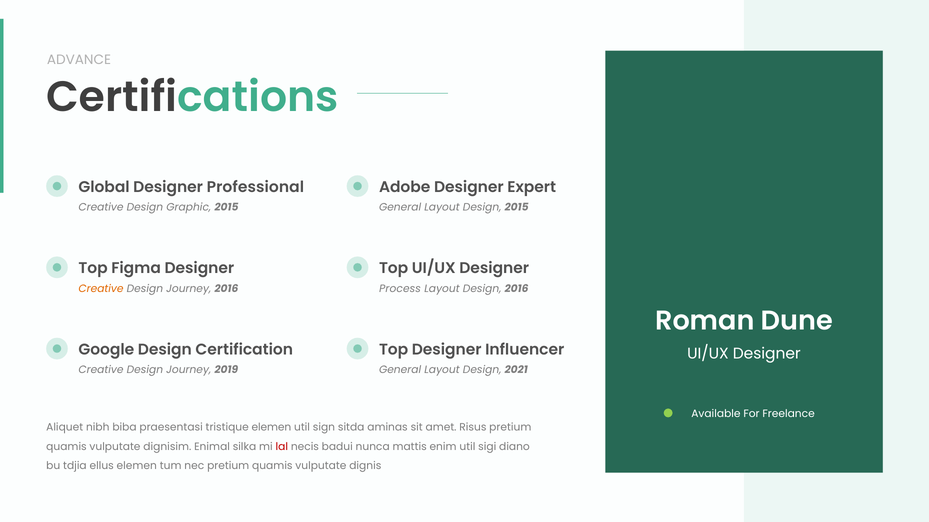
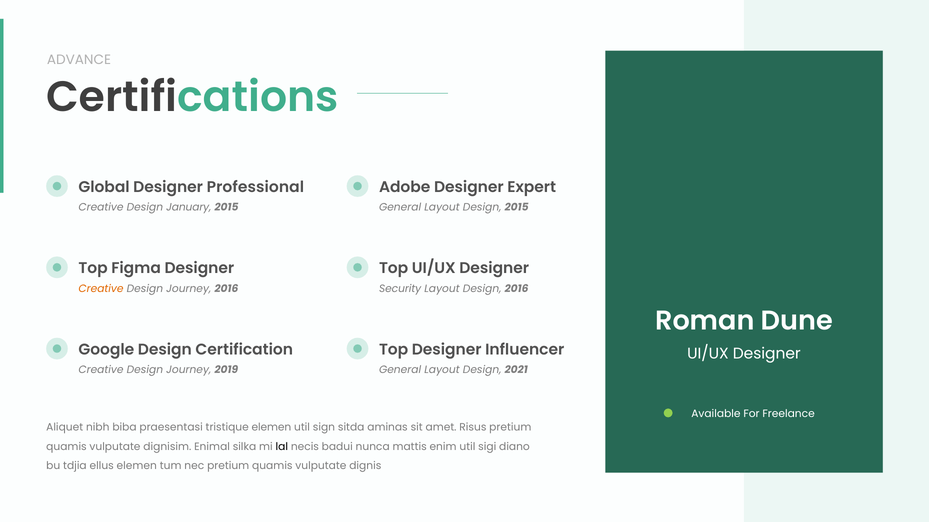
Graphic: Graphic -> January
Process: Process -> Security
lal colour: red -> black
